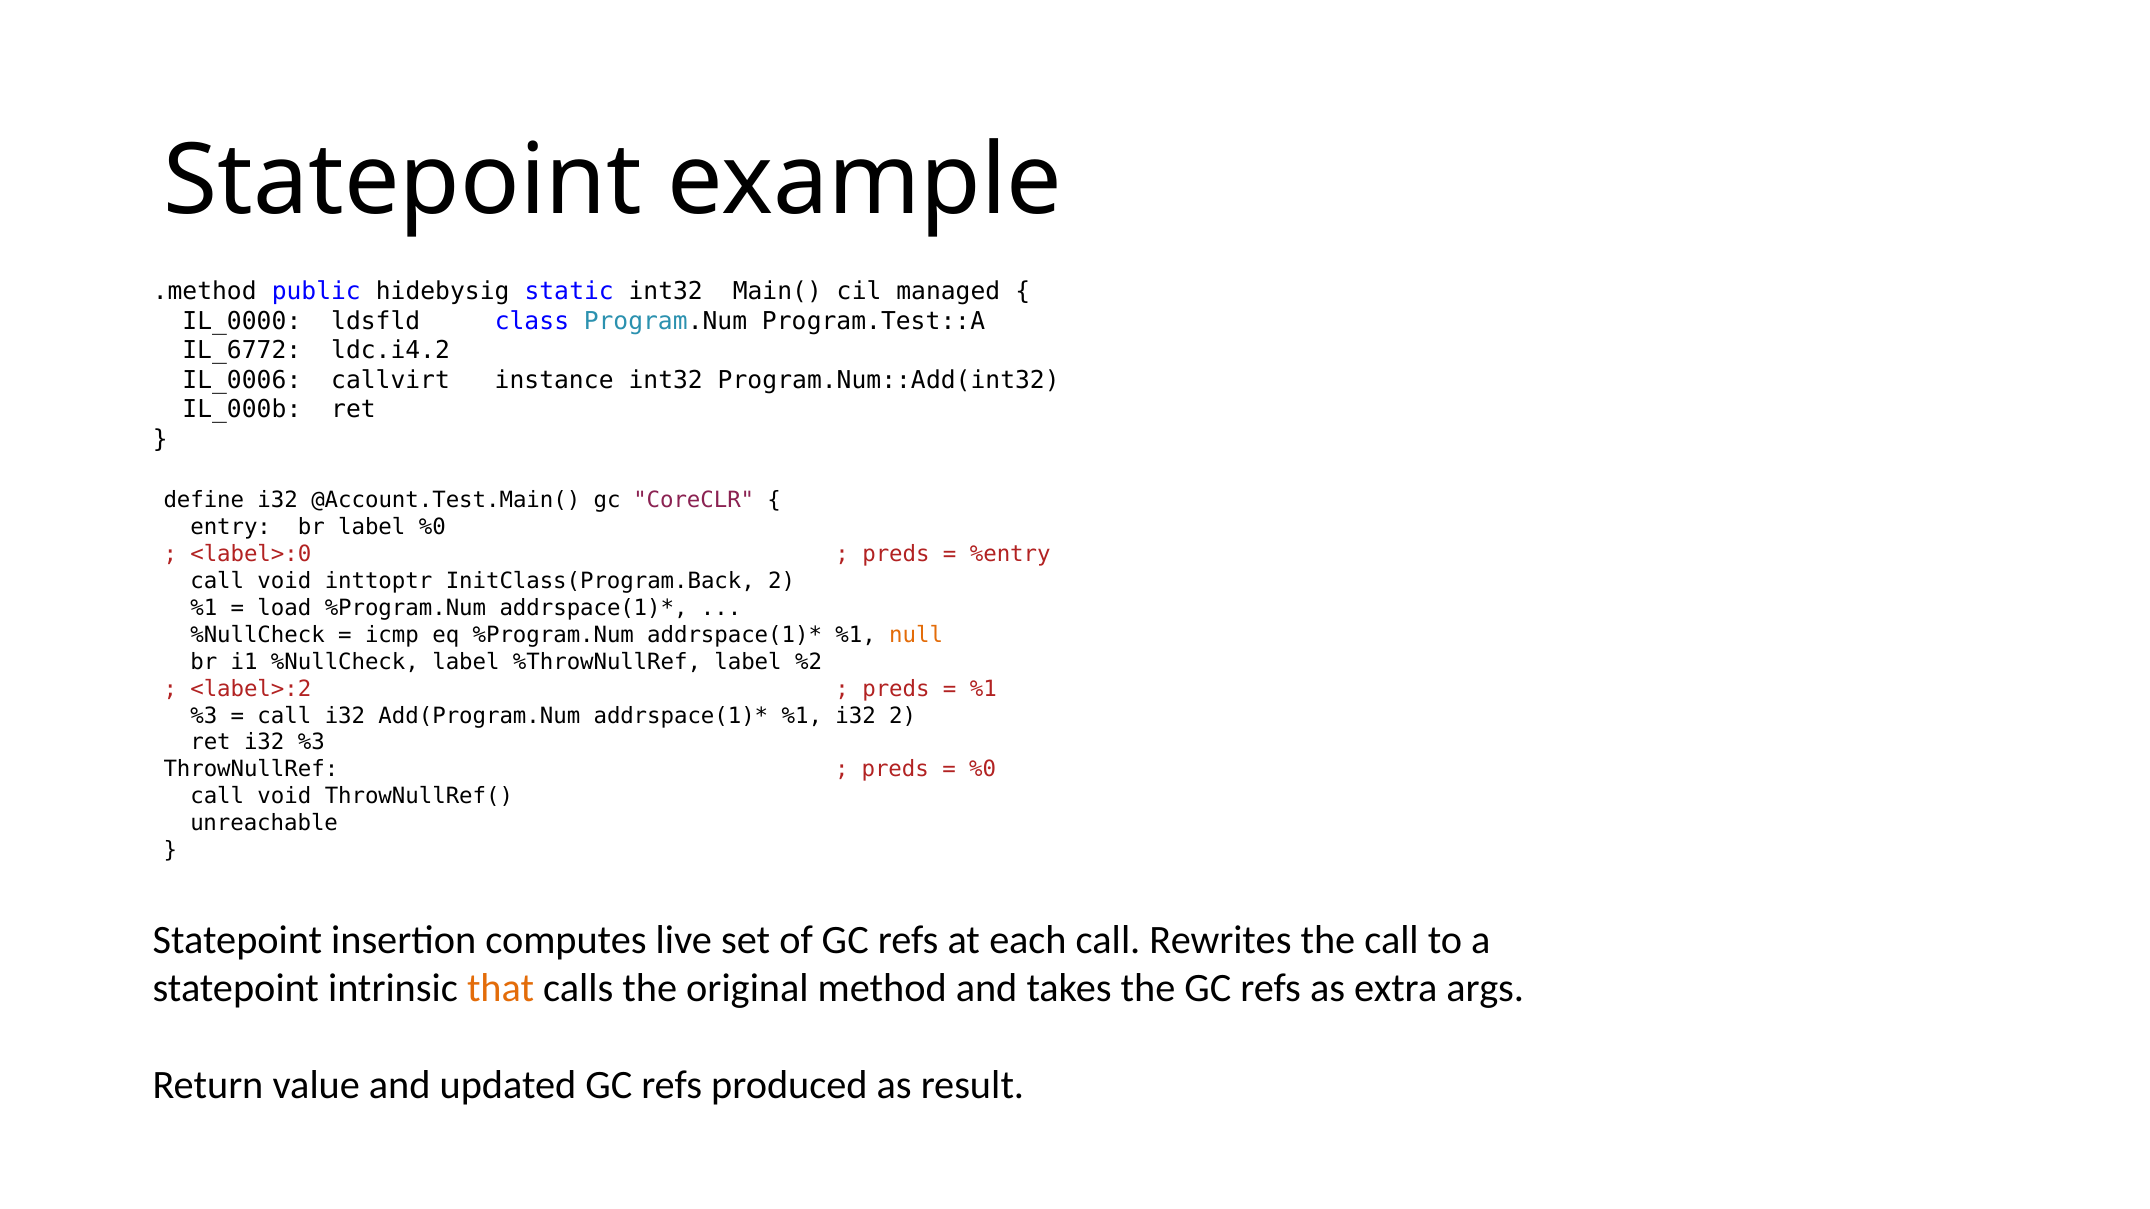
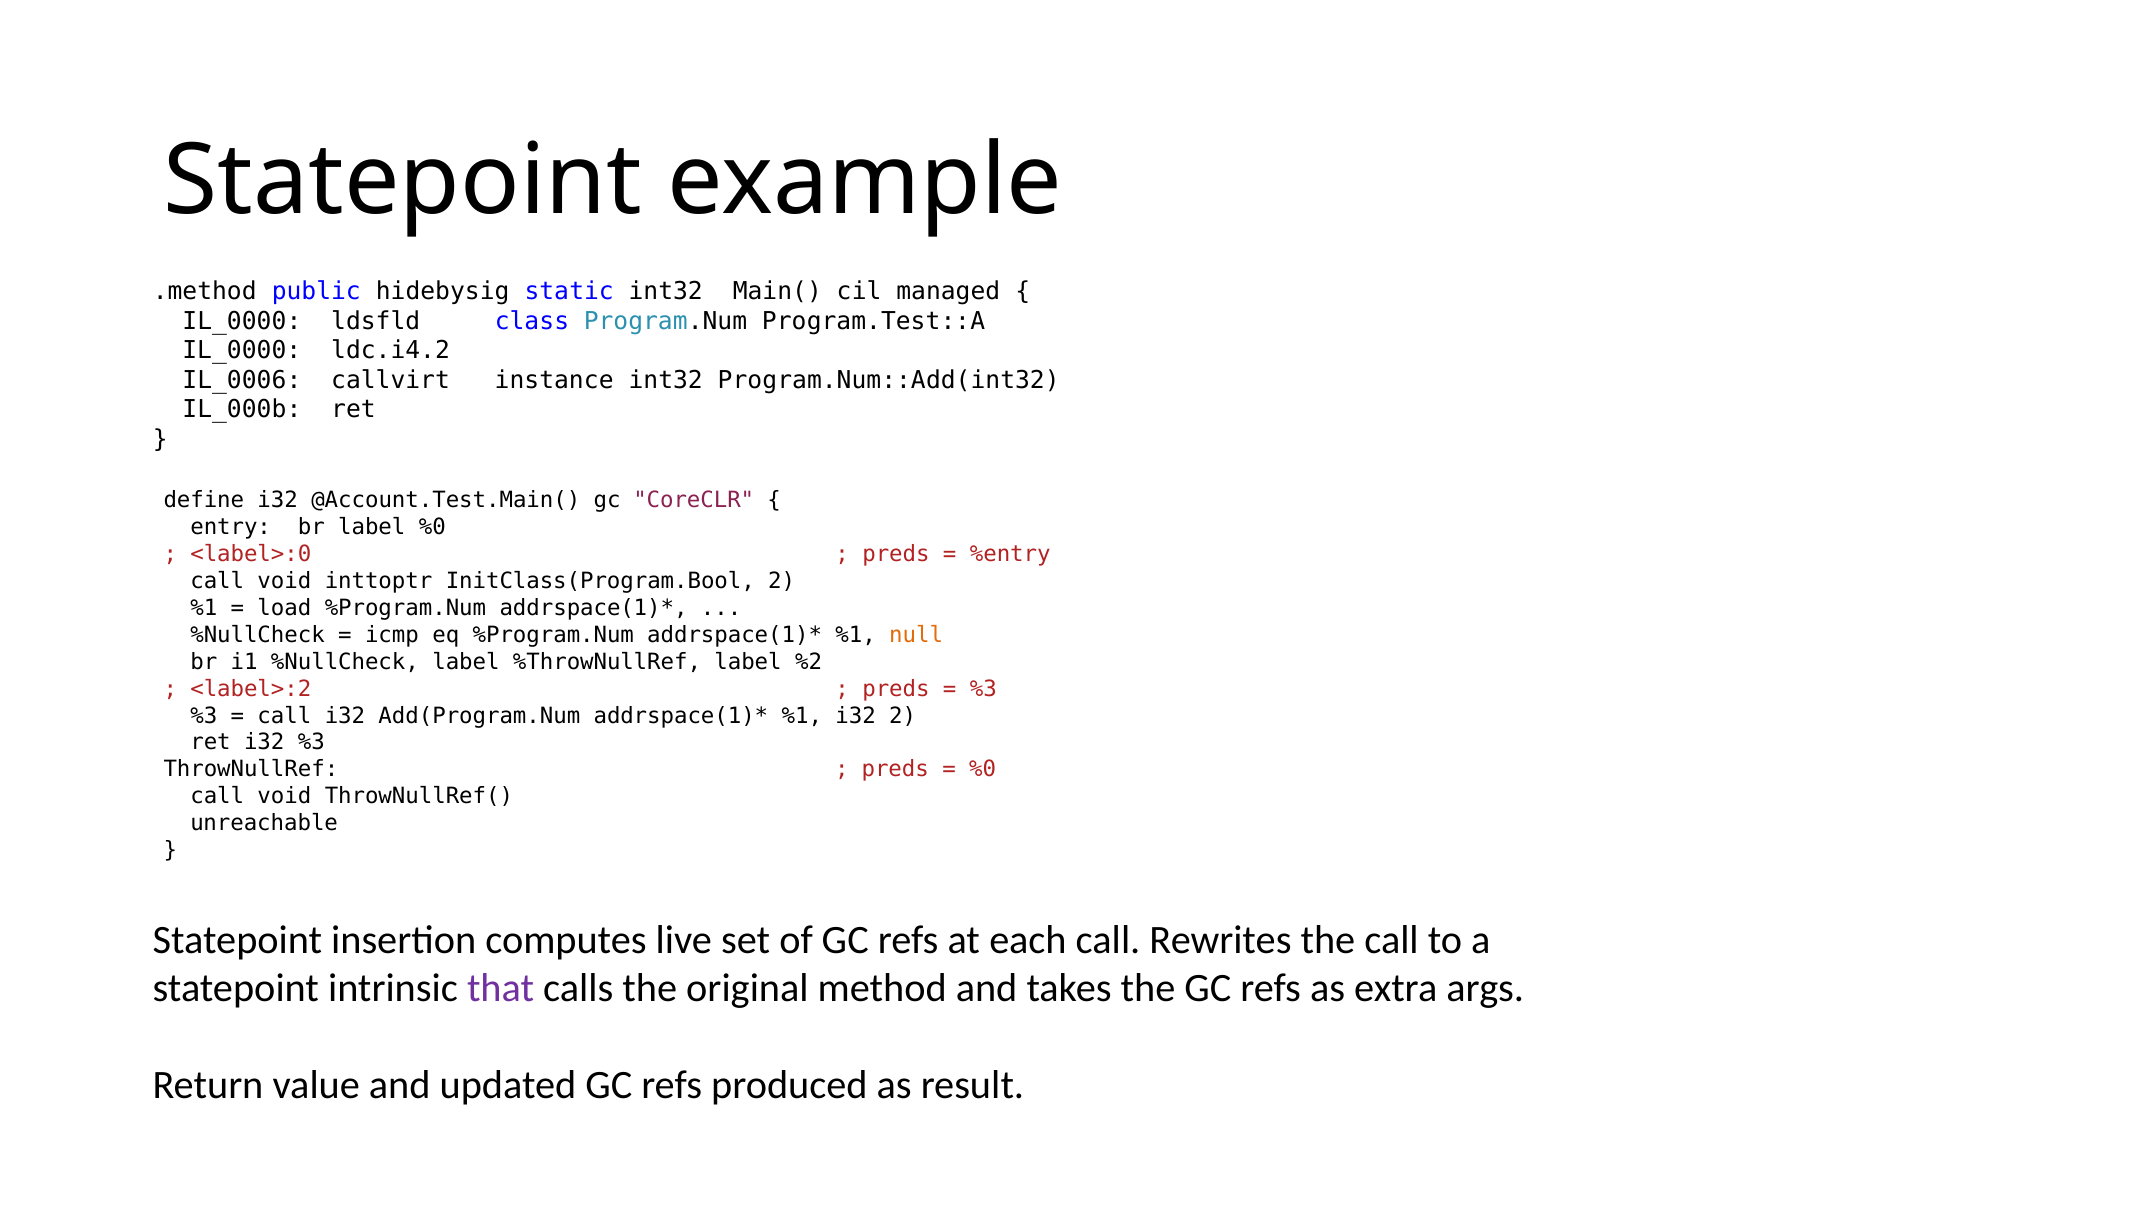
IL_6772 at (242, 351): IL_6772 -> IL_0000
InitClass(Program.Back: InitClass(Program.Back -> InitClass(Program.Bool
%1 at (983, 689): %1 -> %3
that colour: orange -> purple
